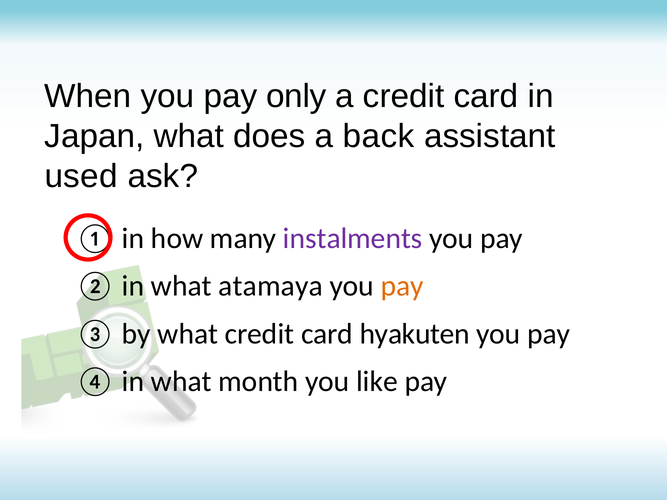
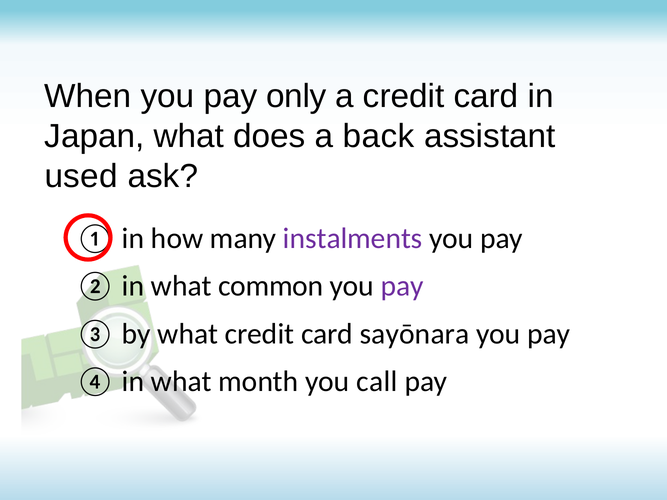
atamaya: atamaya -> common
pay at (402, 286) colour: orange -> purple
hyakuten: hyakuten -> sayōnara
like: like -> call
